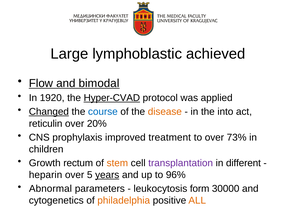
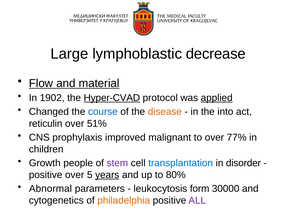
achieved: achieved -> decrease
bimodal: bimodal -> material
1920: 1920 -> 1902
applied underline: none -> present
Changed underline: present -> none
20%: 20% -> 51%
treatment: treatment -> malignant
73%: 73% -> 77%
rectum: rectum -> people
stem colour: orange -> purple
transplantation colour: purple -> blue
different: different -> disorder
heparin at (46, 175): heparin -> positive
96%: 96% -> 80%
ALL colour: orange -> purple
